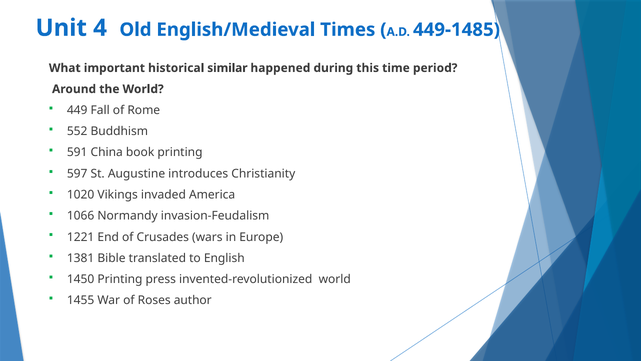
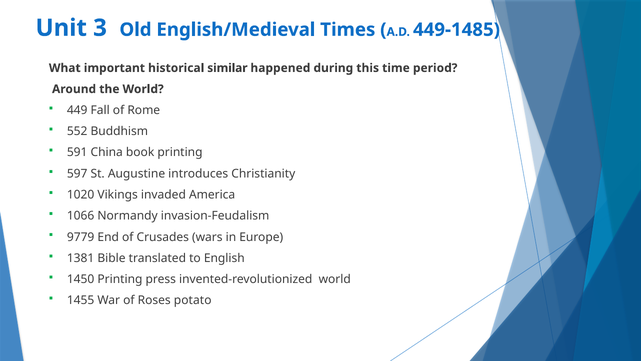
4: 4 -> 3
1221: 1221 -> 9779
author: author -> potato
